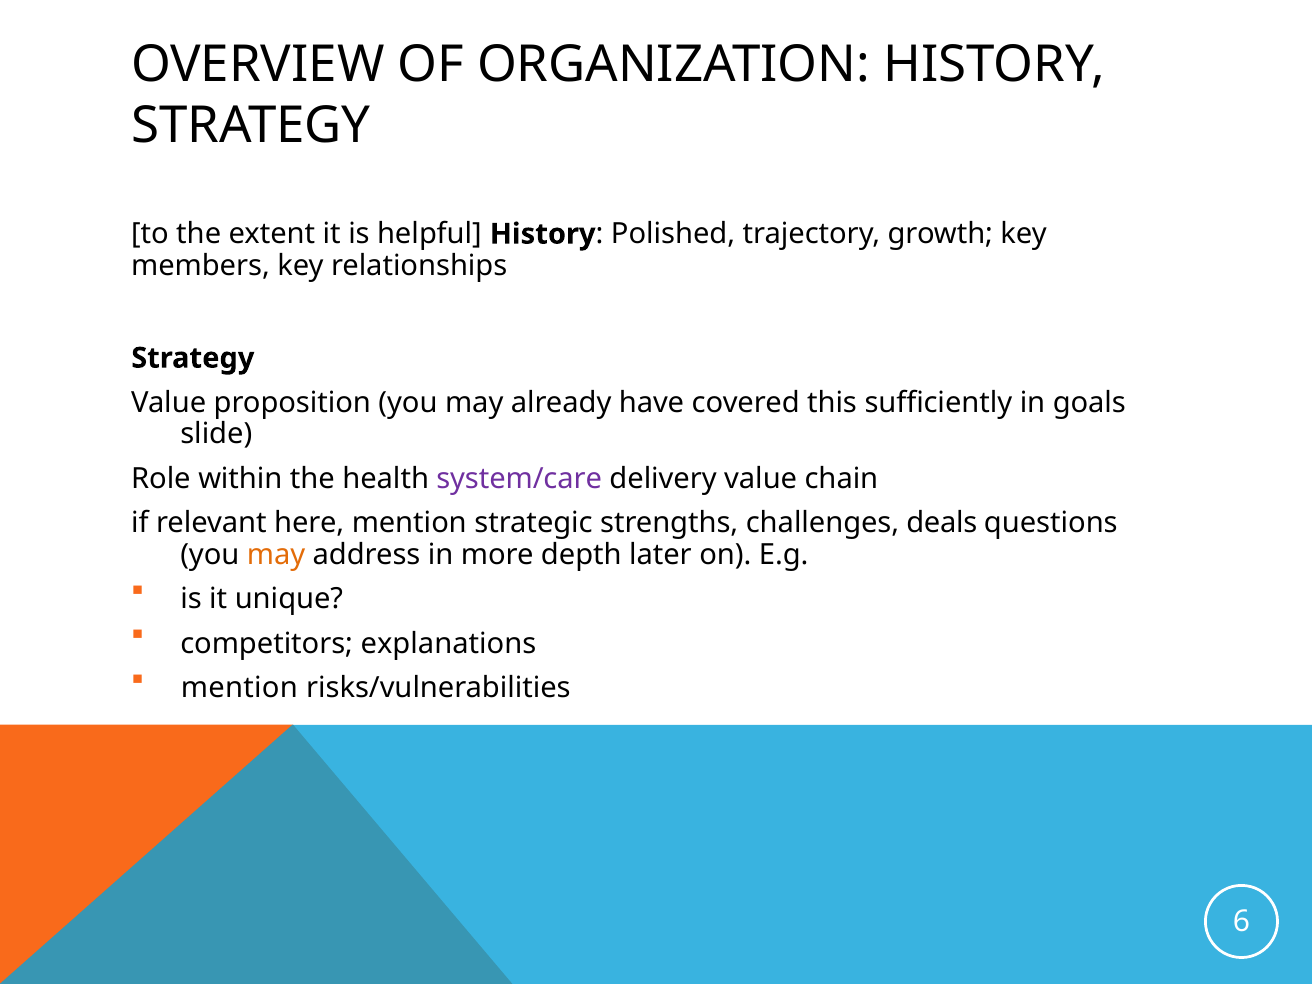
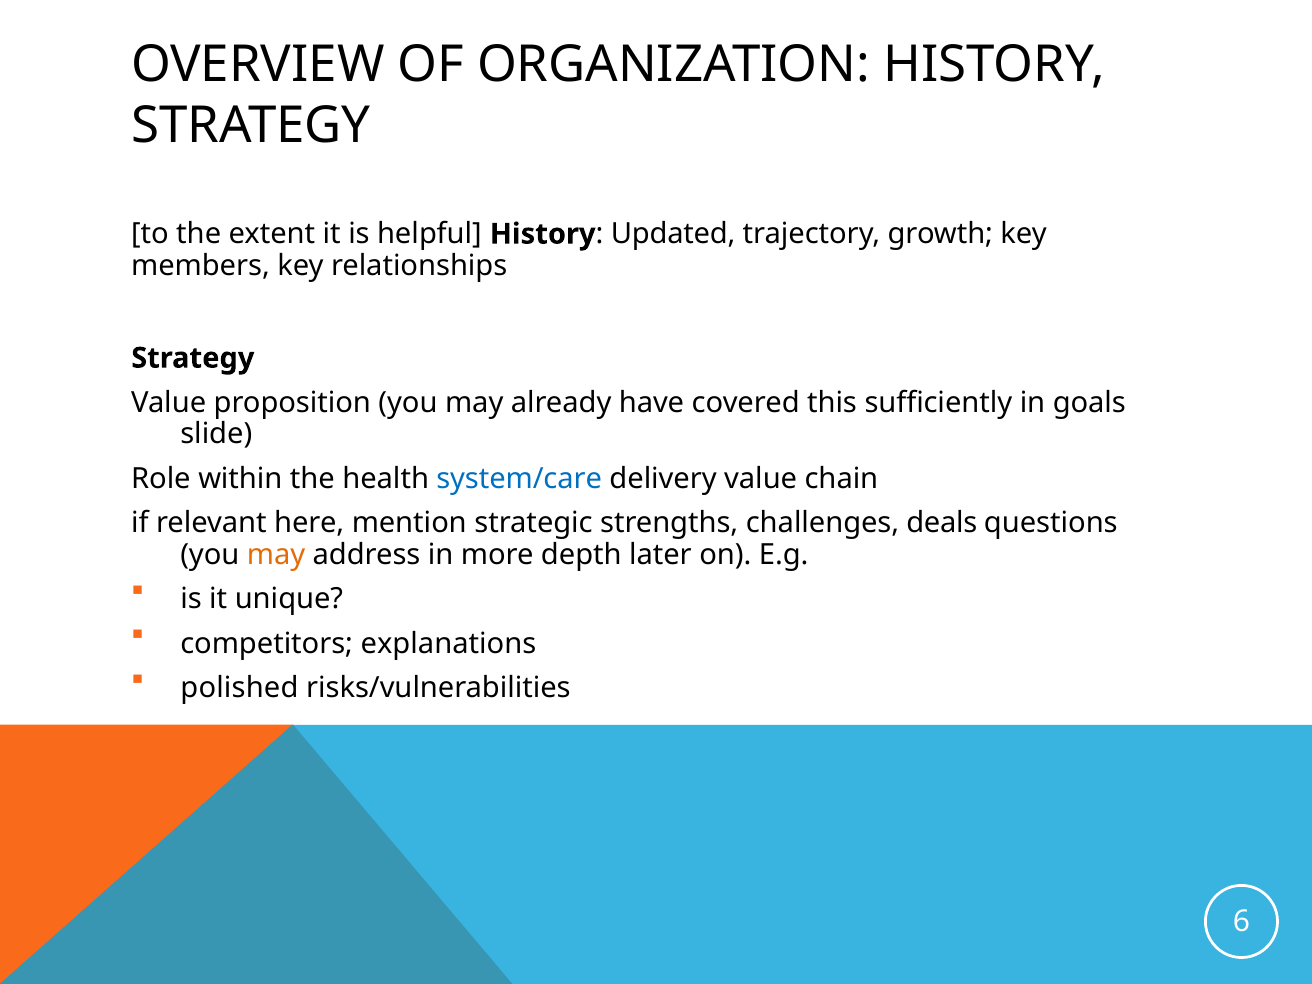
Polished: Polished -> Updated
system/care colour: purple -> blue
mention at (239, 688): mention -> polished
